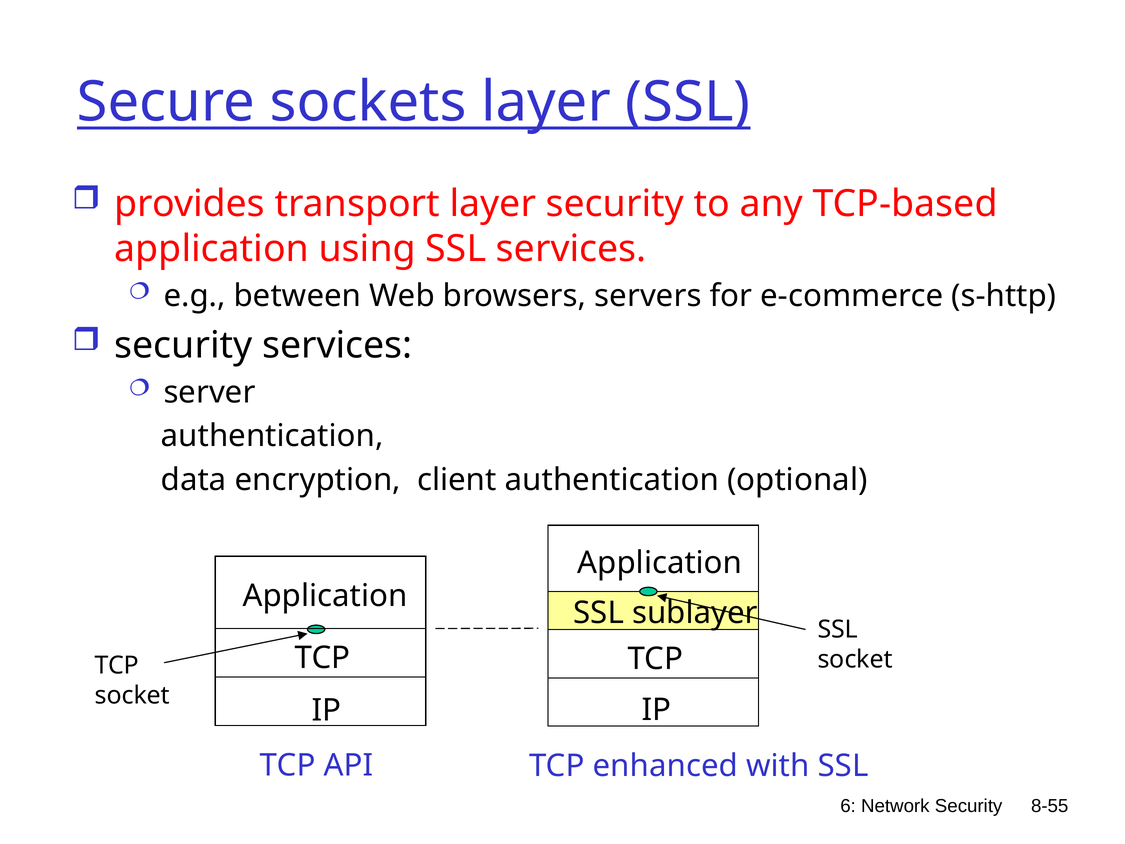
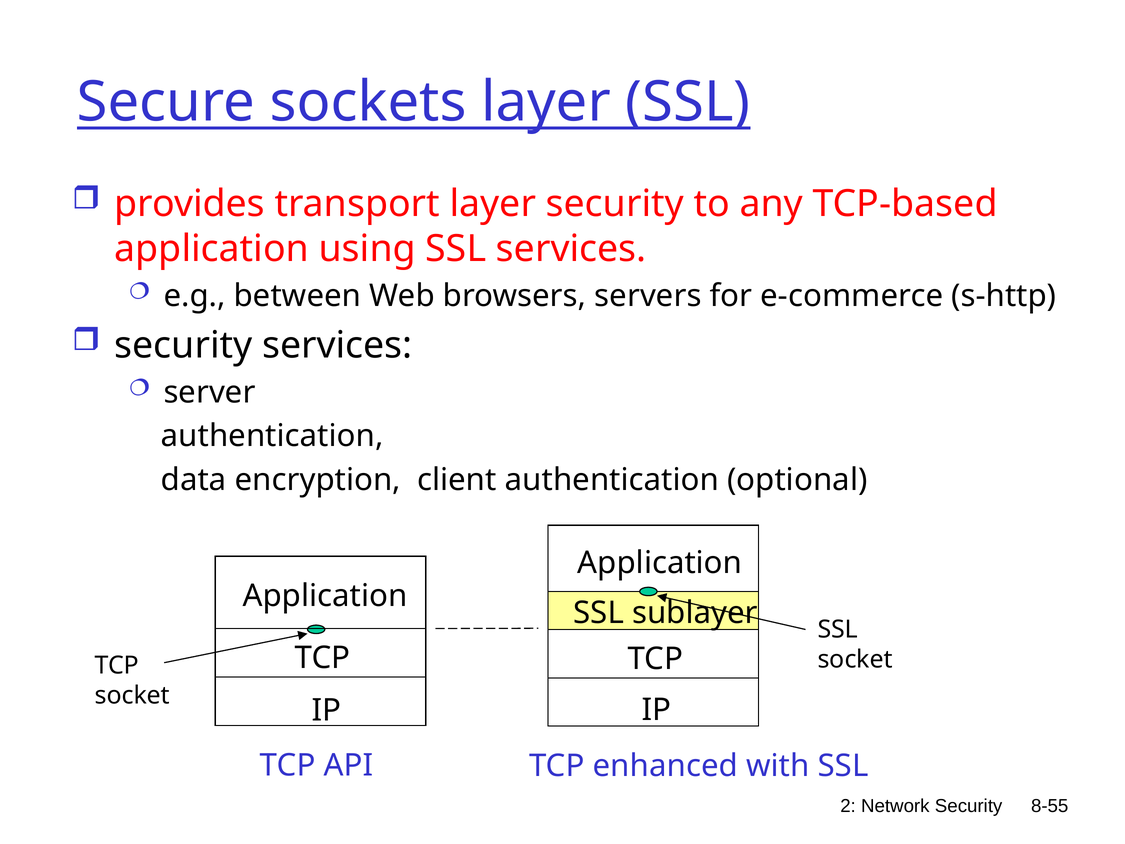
6: 6 -> 2
